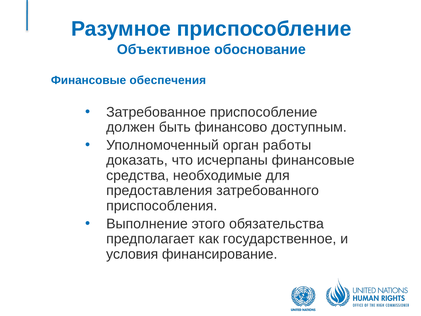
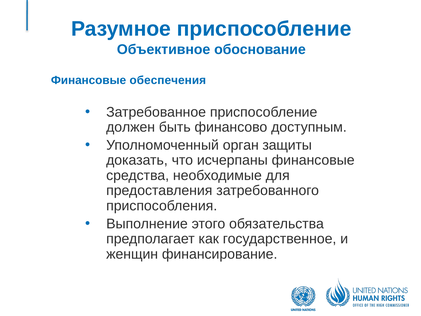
работы: работы -> защиты
условия: условия -> женщин
